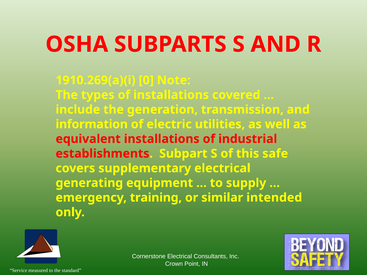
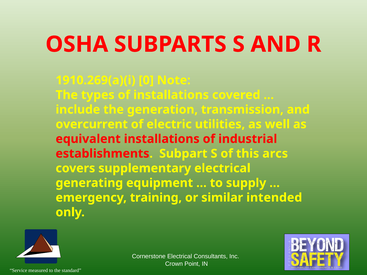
information: information -> overcurrent
safe: safe -> arcs
